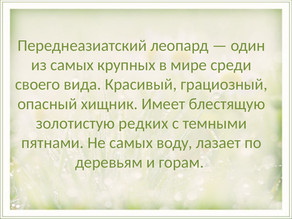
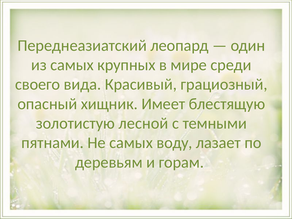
редких: редких -> лесной
